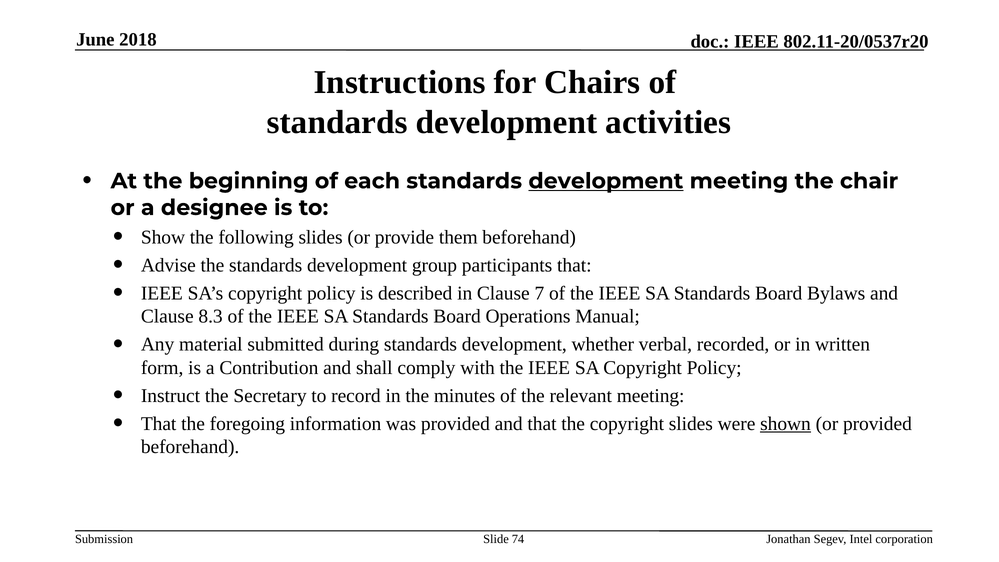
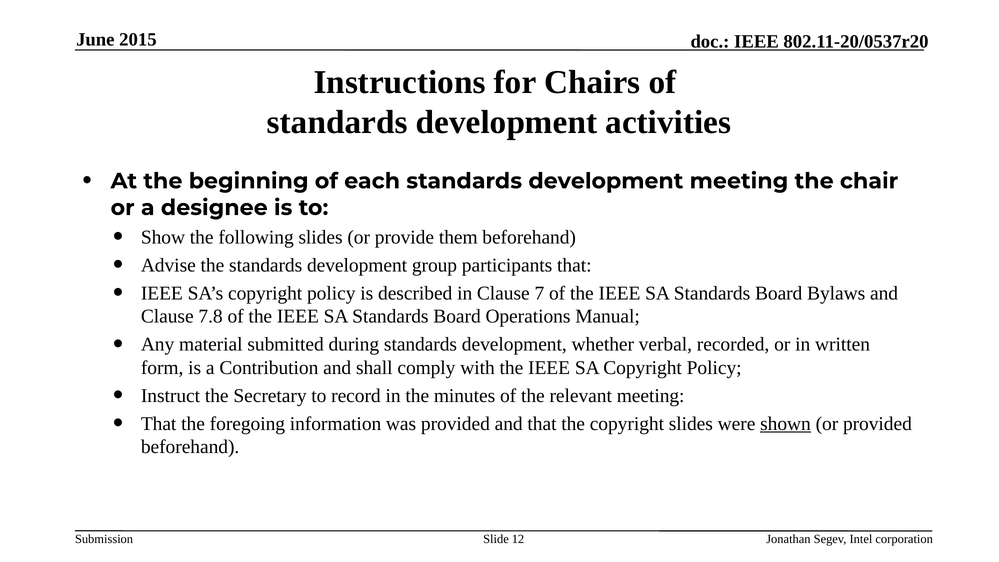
2018: 2018 -> 2015
development at (606, 181) underline: present -> none
8.3: 8.3 -> 7.8
74: 74 -> 12
